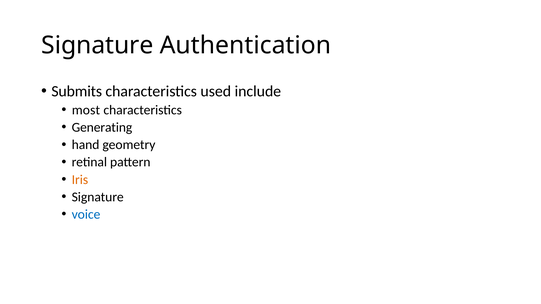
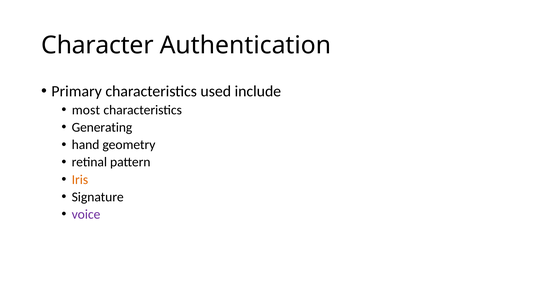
Signature at (97, 45): Signature -> Character
Submits: Submits -> Primary
voice colour: blue -> purple
